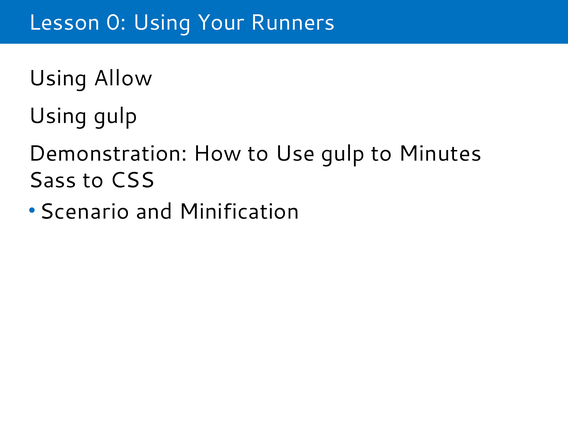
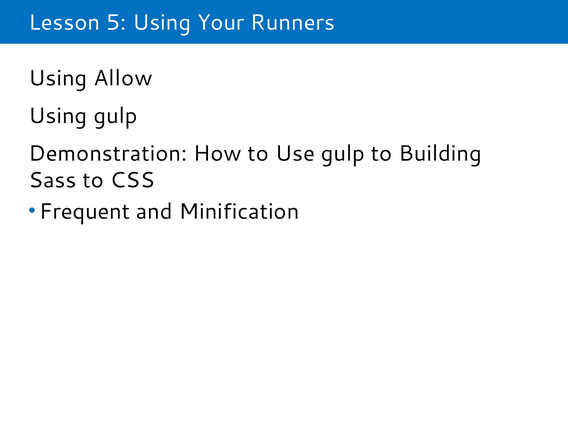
0: 0 -> 5
Minutes: Minutes -> Building
Scenario: Scenario -> Frequent
